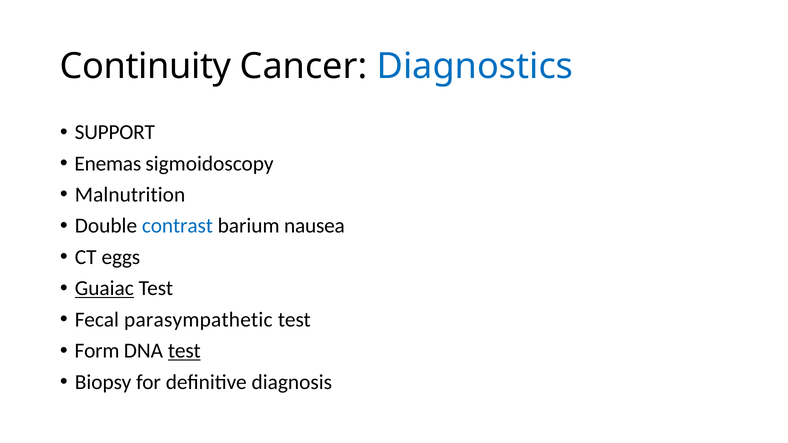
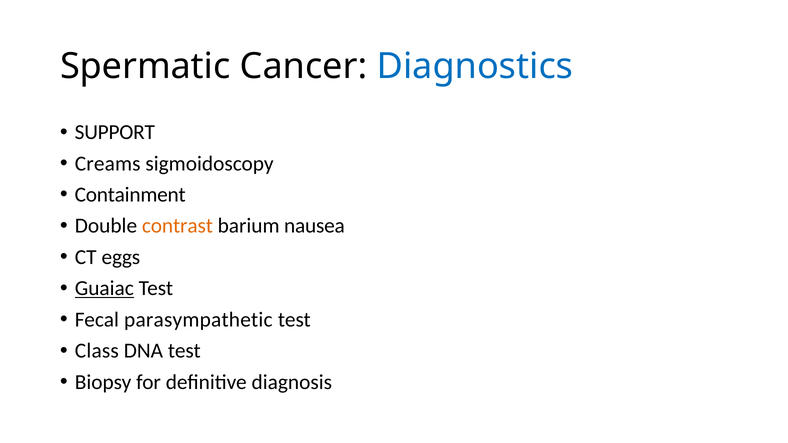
Continuity: Continuity -> Spermatic
Enemas: Enemas -> Creams
Malnutrition: Malnutrition -> Containment
contrast colour: blue -> orange
Form: Form -> Class
test at (184, 351) underline: present -> none
